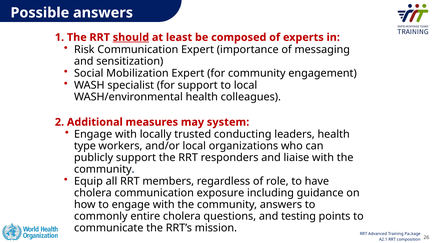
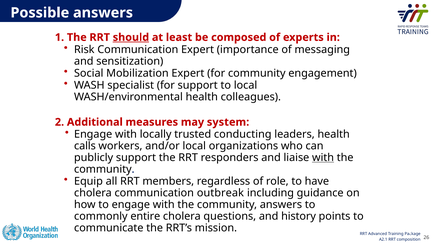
type: type -> calls
with at (323, 158) underline: none -> present
exposure: exposure -> outbreak
testing: testing -> history
